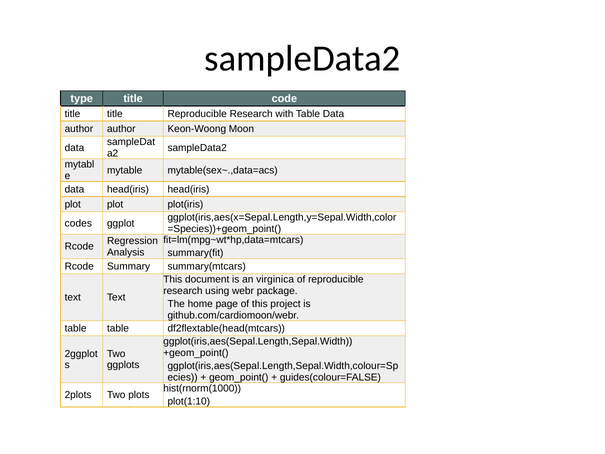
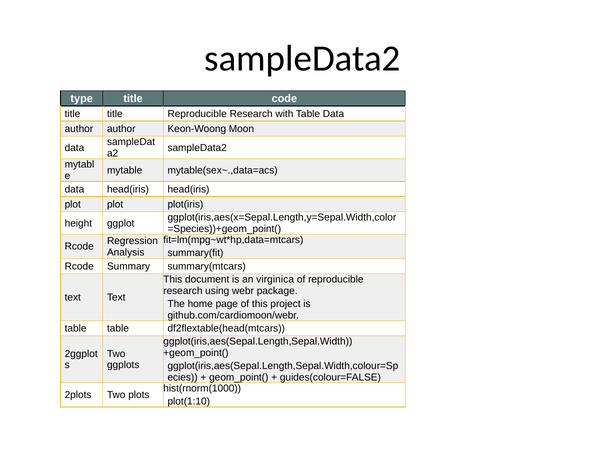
codes: codes -> height
